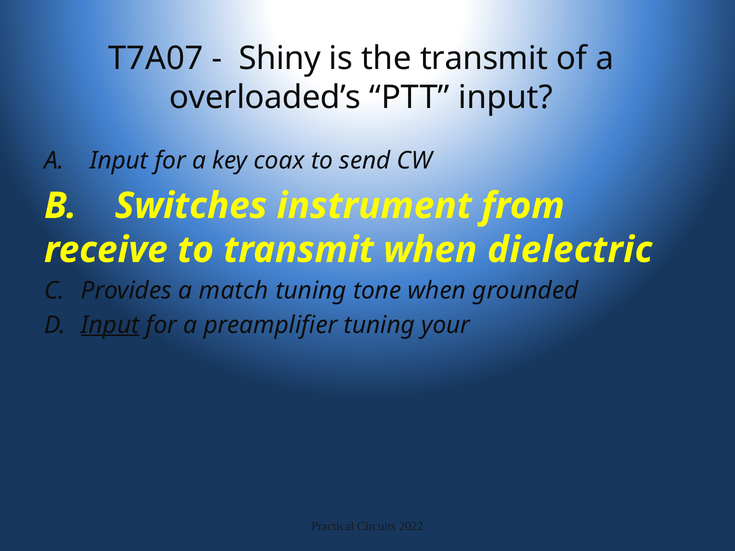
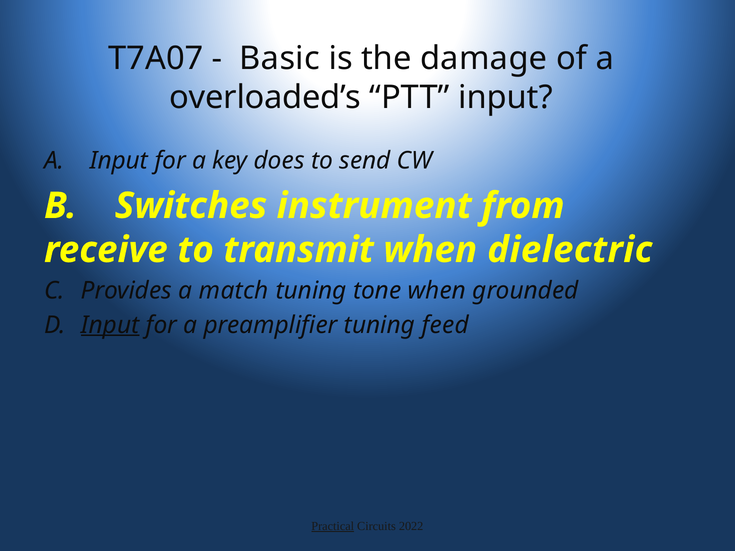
Shiny: Shiny -> Basic
the transmit: transmit -> damage
coax: coax -> does
your: your -> feed
Practical underline: none -> present
